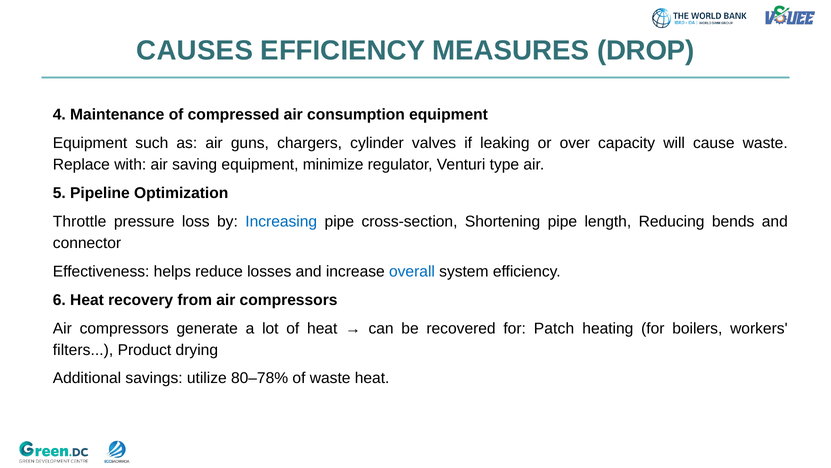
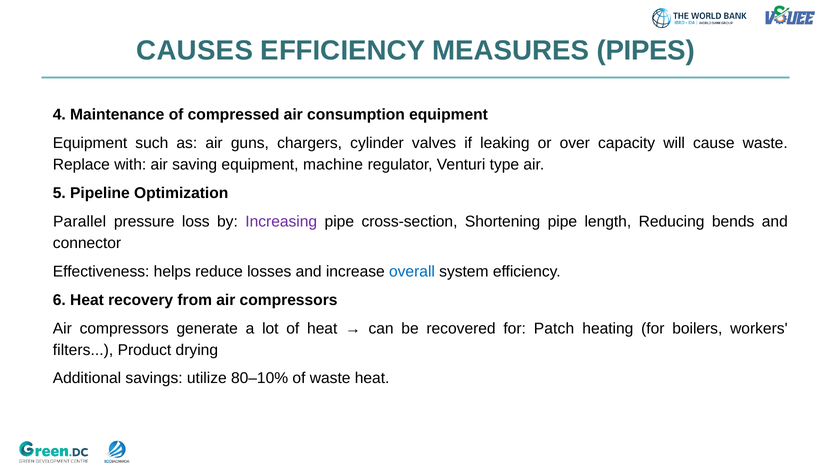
DROP: DROP -> PIPES
minimize: minimize -> machine
Throttle: Throttle -> Parallel
Increasing colour: blue -> purple
80–78%: 80–78% -> 80–10%
